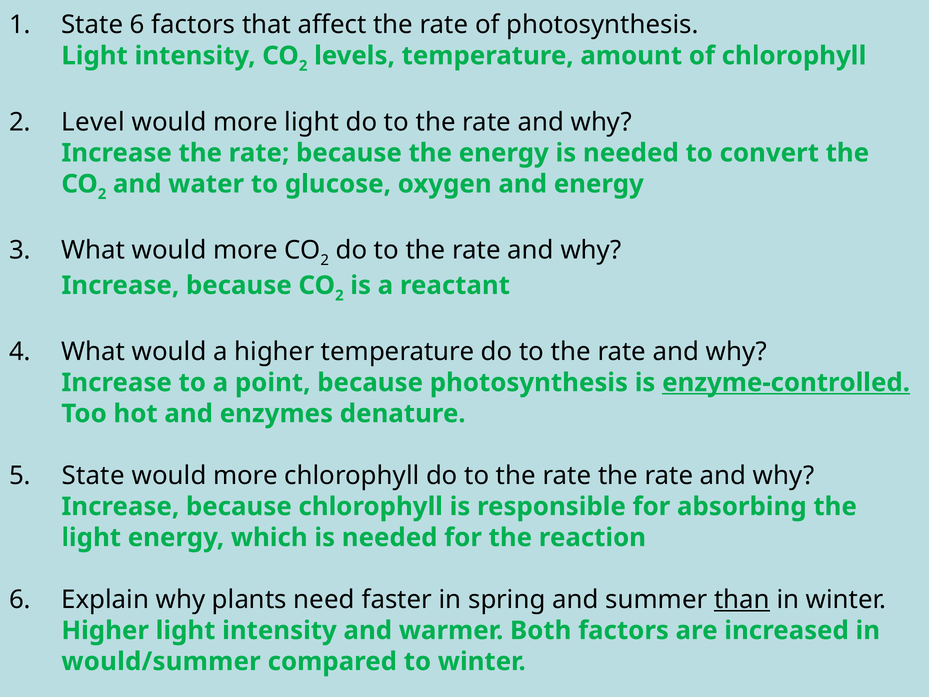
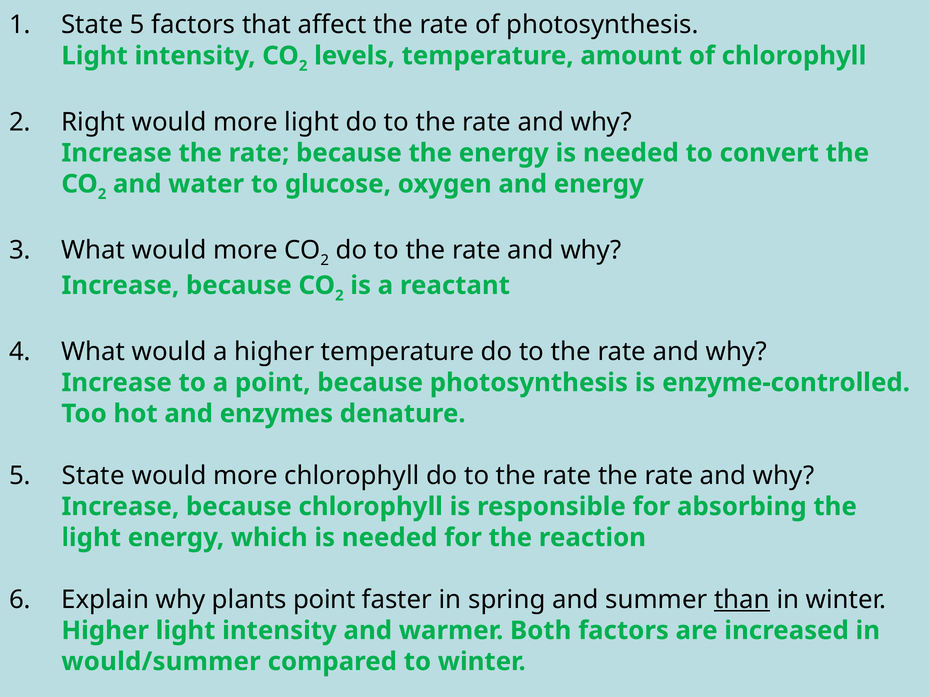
State 6: 6 -> 5
Level: Level -> Right
enzyme-controlled underline: present -> none
plants need: need -> point
